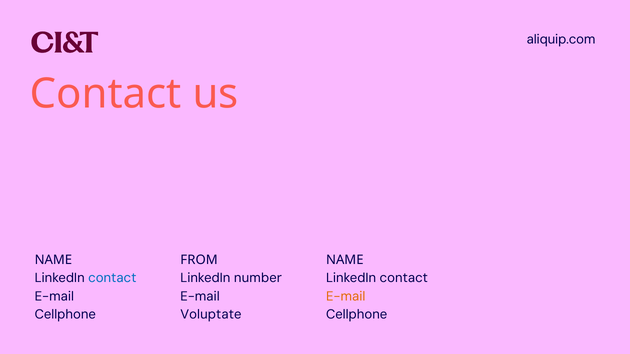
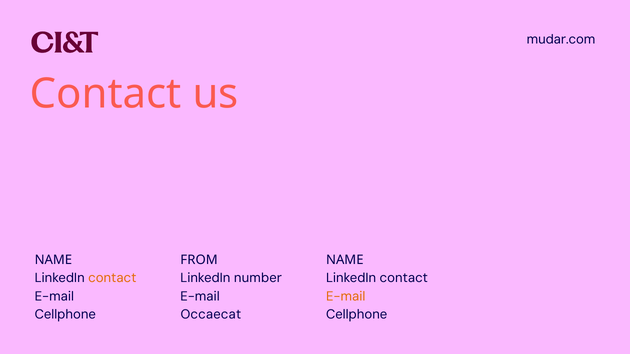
aliquip.com: aliquip.com -> mudar.com
contact at (112, 278) colour: blue -> orange
Voluptate: Voluptate -> Occaecat
